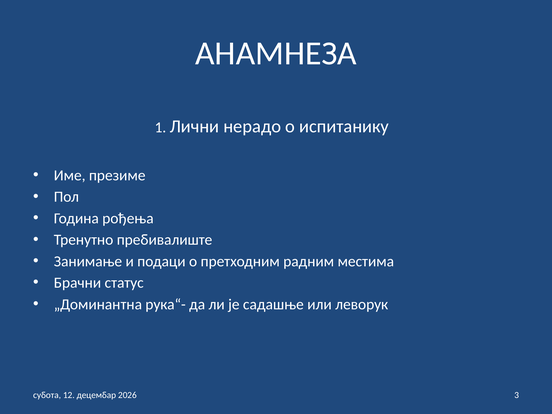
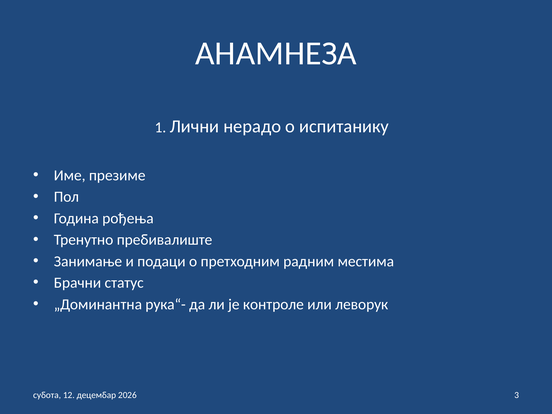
садашње: садашње -> контроле
